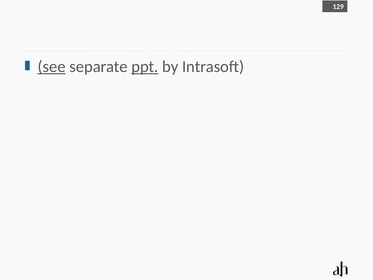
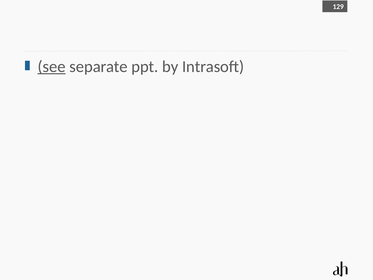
ppt underline: present -> none
